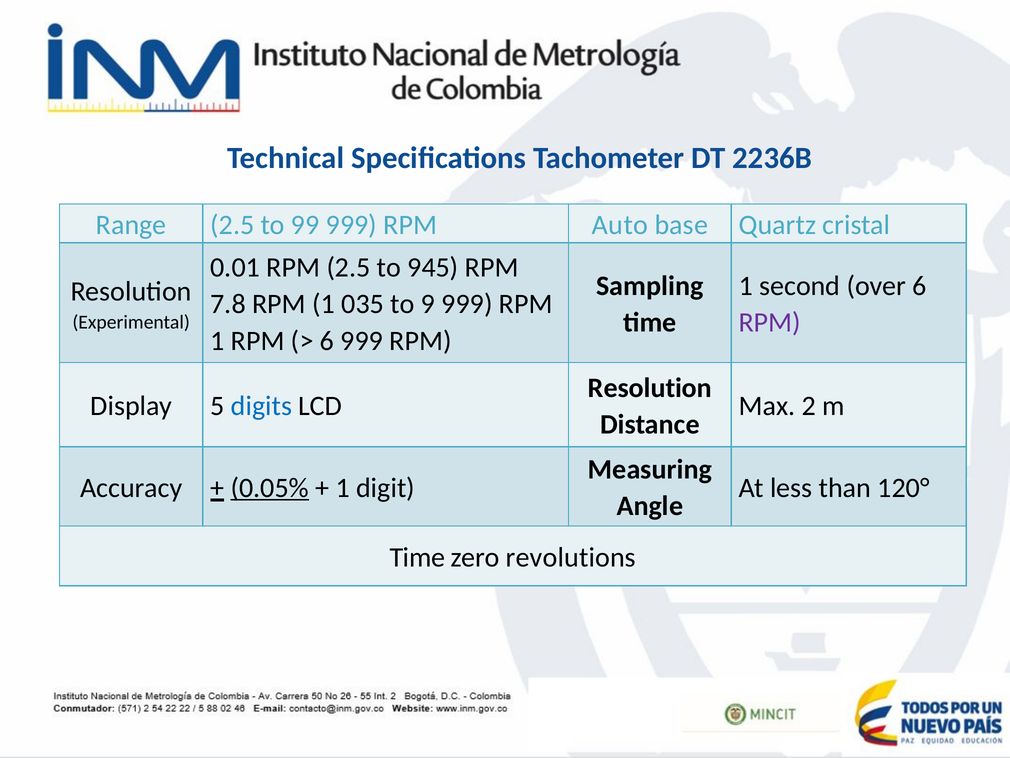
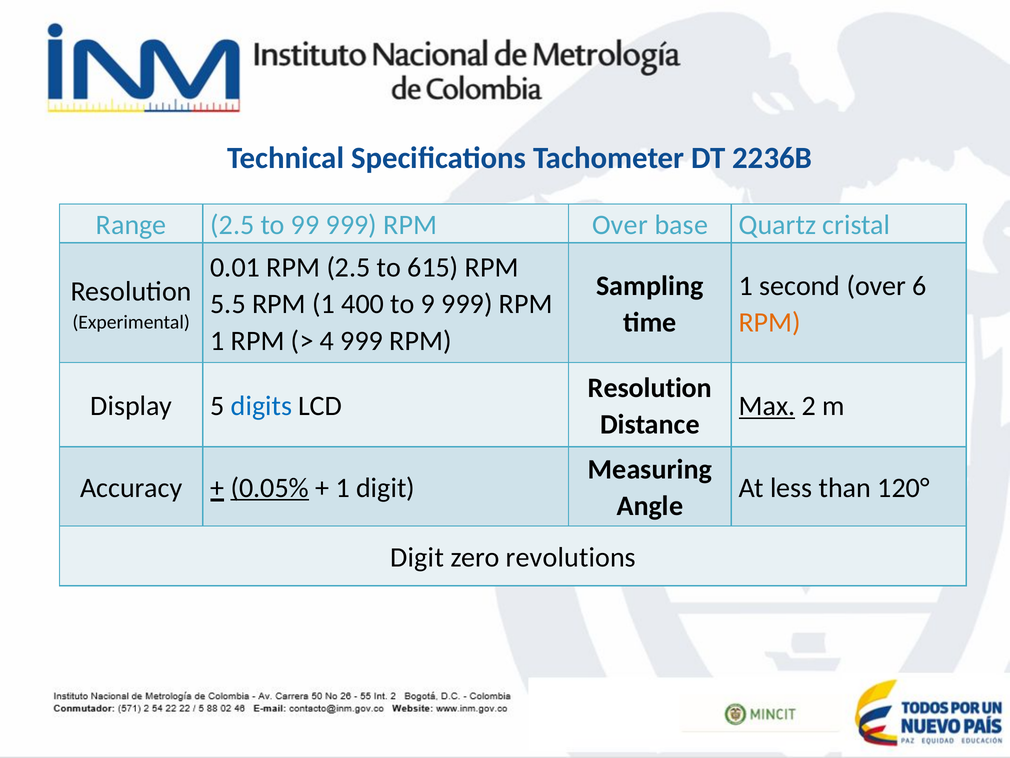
RPM Auto: Auto -> Over
945: 945 -> 615
7.8: 7.8 -> 5.5
035: 035 -> 400
RPM at (770, 322) colour: purple -> orange
6 at (327, 341): 6 -> 4
Max underline: none -> present
Time at (417, 557): Time -> Digit
